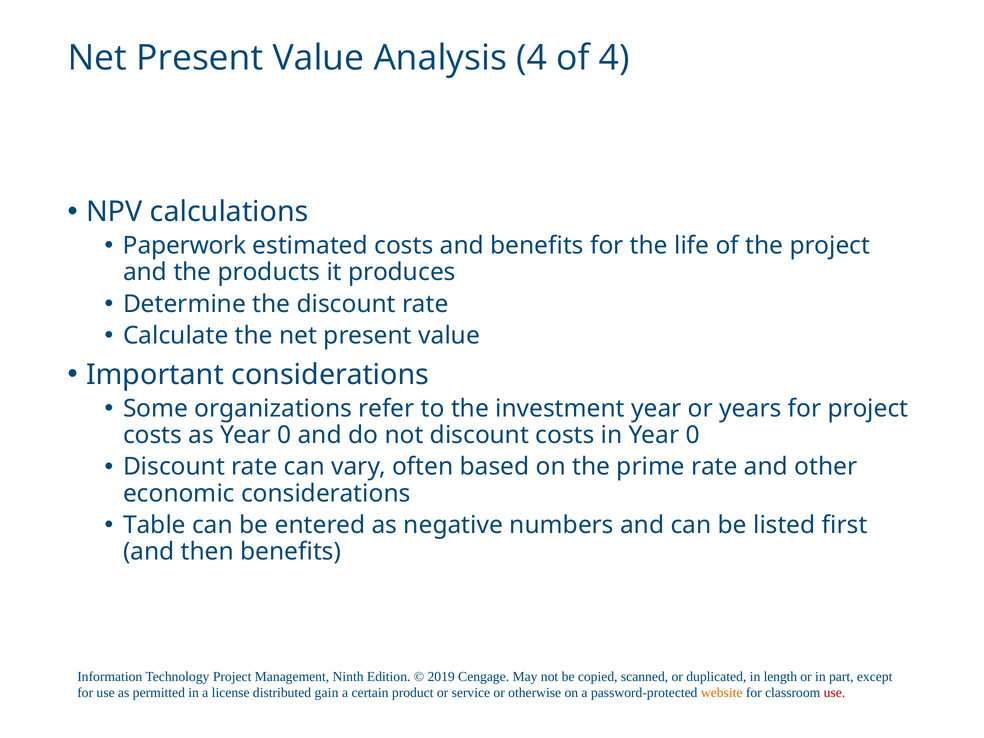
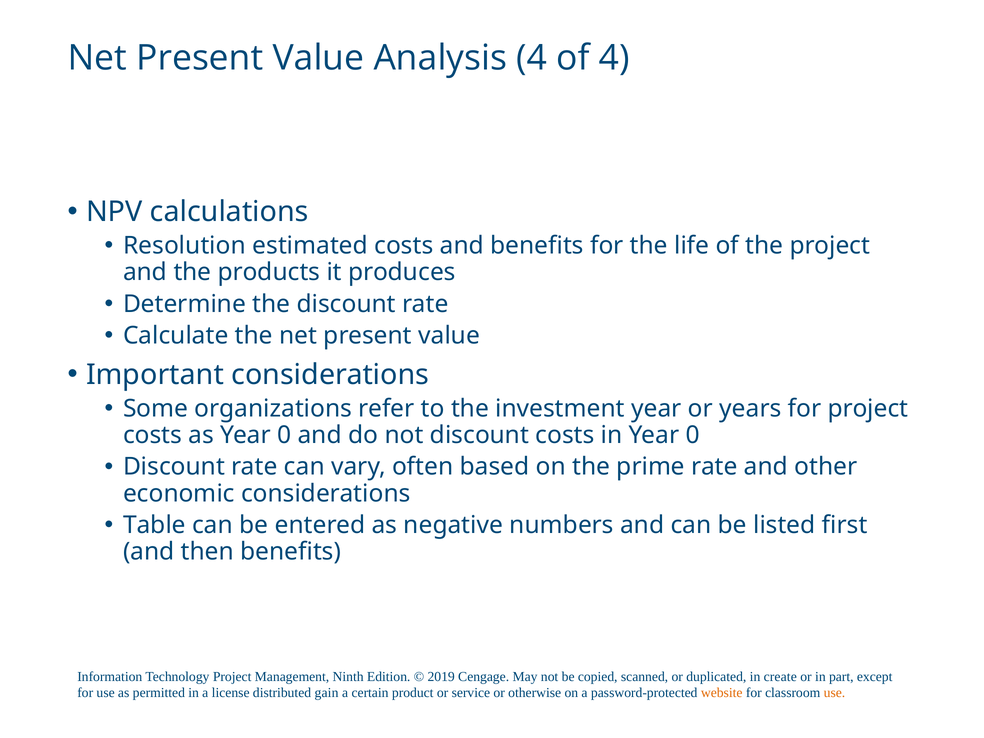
Paperwork: Paperwork -> Resolution
length: length -> create
use at (834, 693) colour: red -> orange
